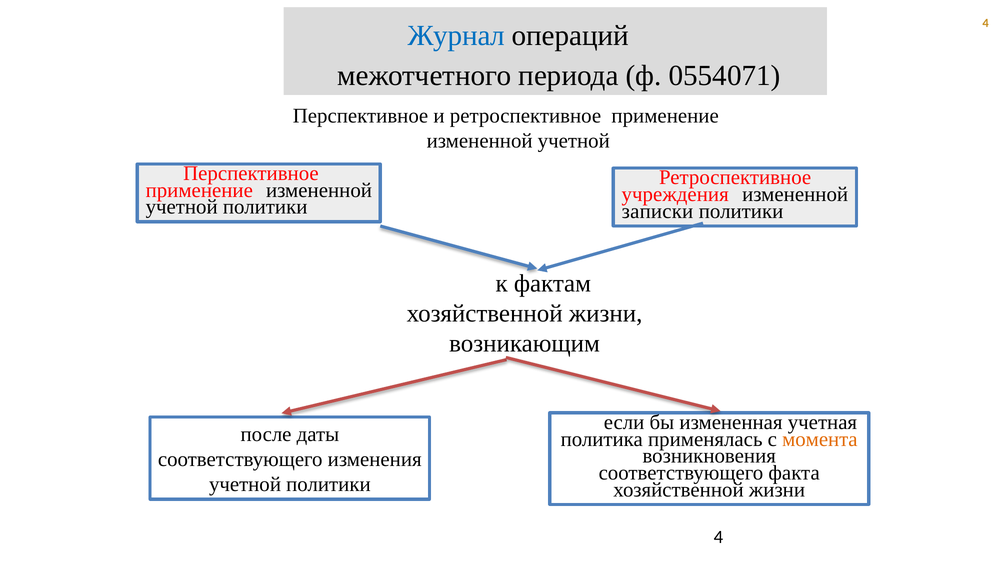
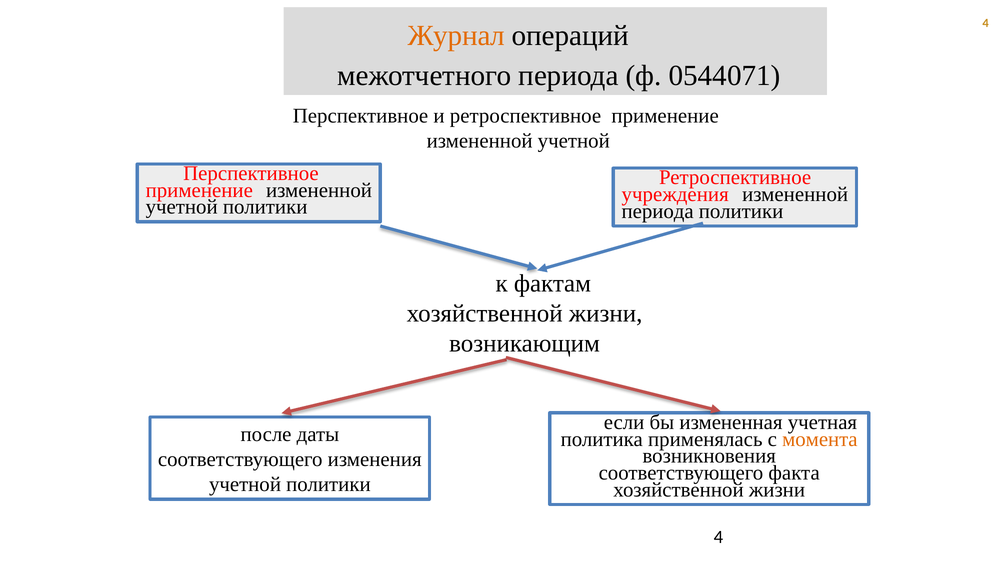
Журнал colour: blue -> orange
0554071: 0554071 -> 0544071
записки at (658, 211): записки -> периода
